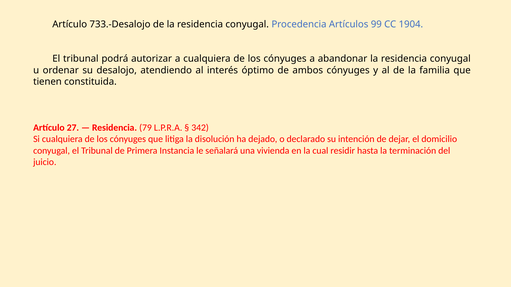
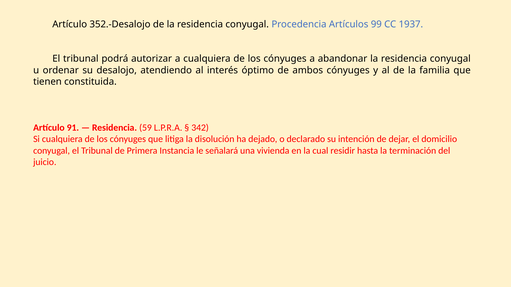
733.-Desalojo: 733.-Desalojo -> 352.-Desalojo
1904: 1904 -> 1937
27: 27 -> 91
79: 79 -> 59
